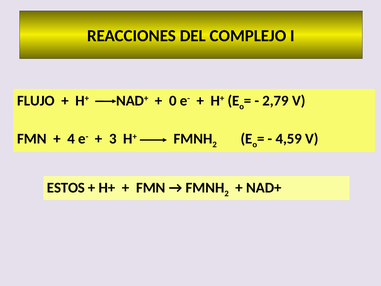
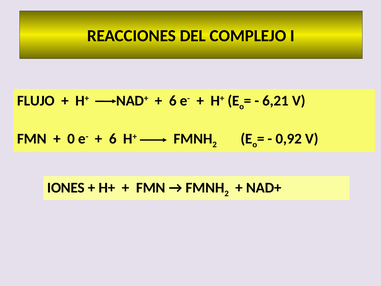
0 at (173, 101): 0 -> 6
2,79: 2,79 -> 6,21
4: 4 -> 0
3 at (113, 139): 3 -> 6
4,59: 4,59 -> 0,92
ESTOS: ESTOS -> IONES
